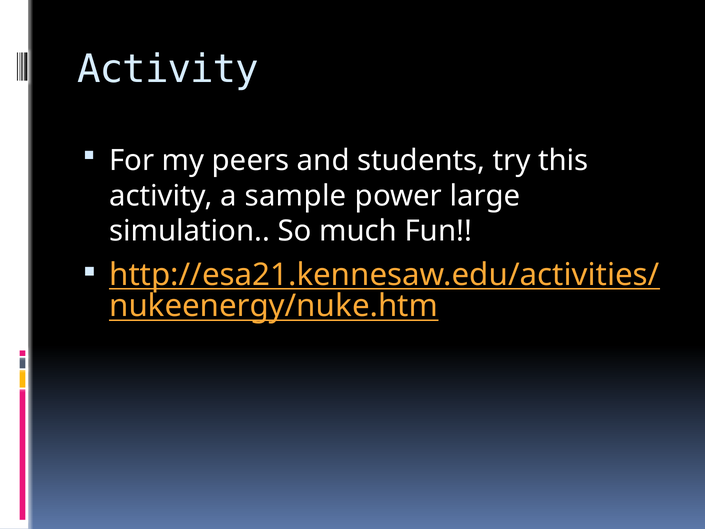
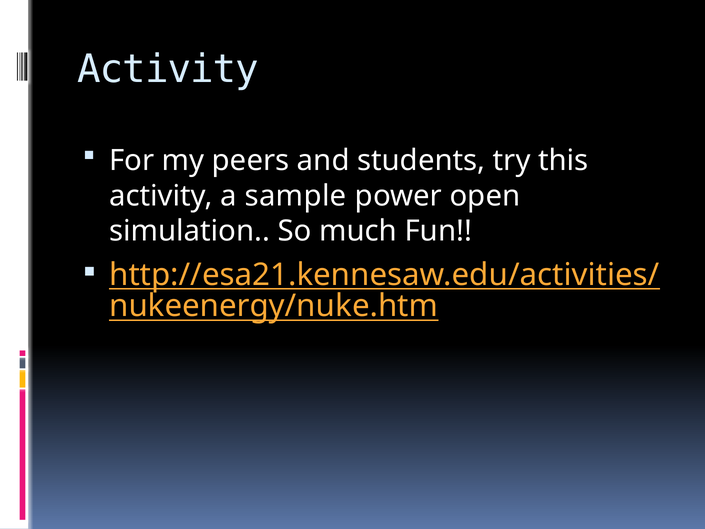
large: large -> open
